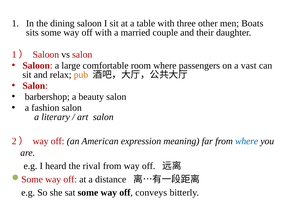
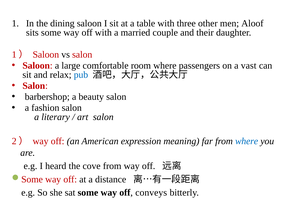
Boats: Boats -> Aloof
pub colour: orange -> blue
rival: rival -> cove
